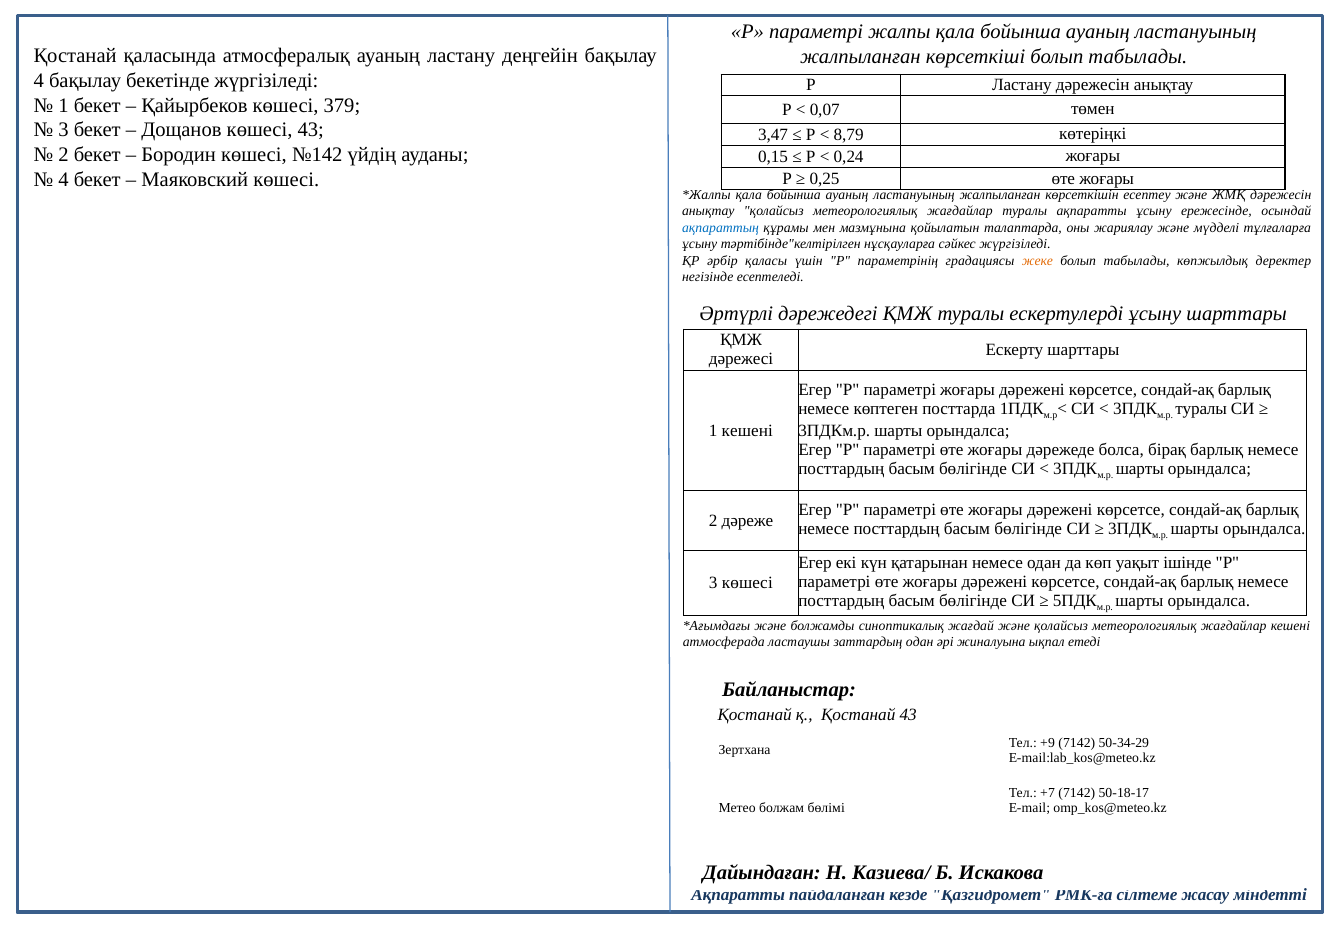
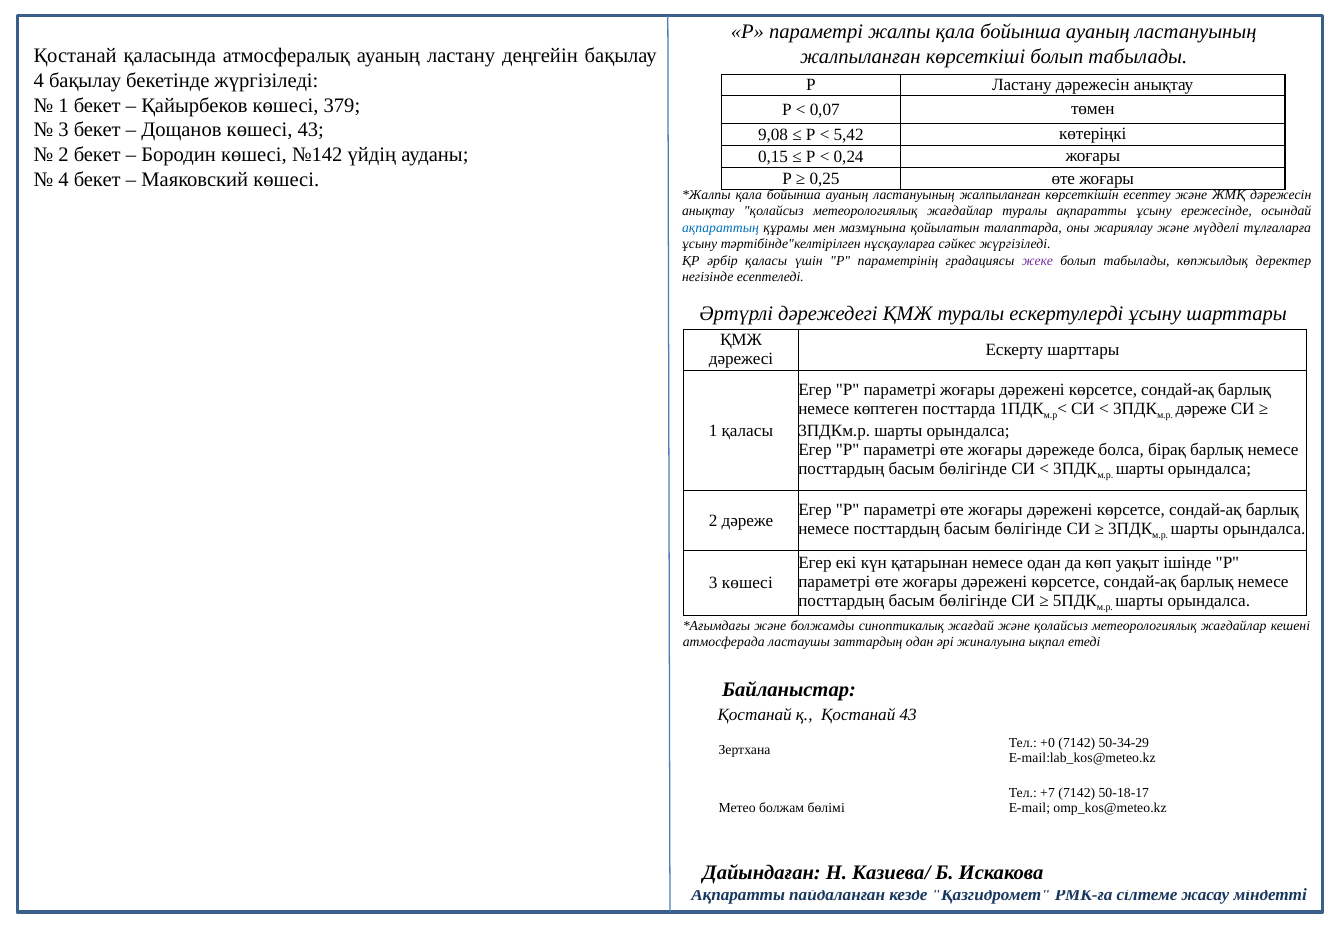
3,47: 3,47 -> 9,08
8,79: 8,79 -> 5,42
жеке colour: orange -> purple
туралы at (1201, 409): туралы -> дәреже
1 кешені: кешені -> қаласы
+9: +9 -> +0
